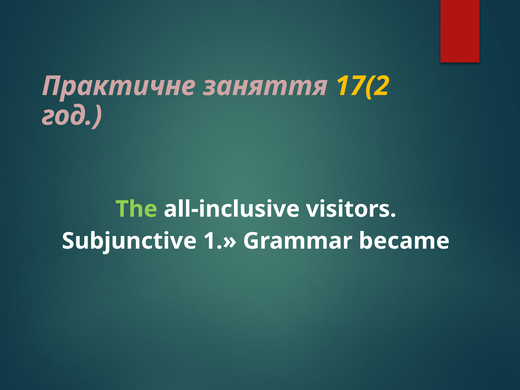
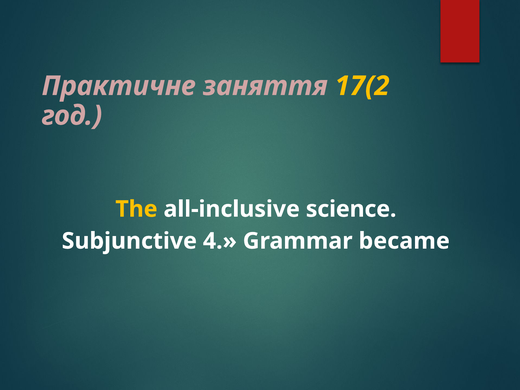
The colour: light green -> yellow
visitors: visitors -> science
1: 1 -> 4
